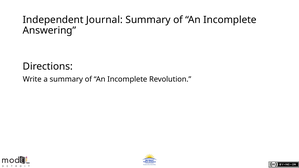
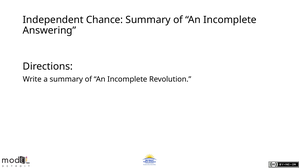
Journal: Journal -> Chance
